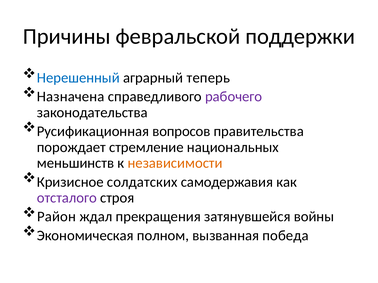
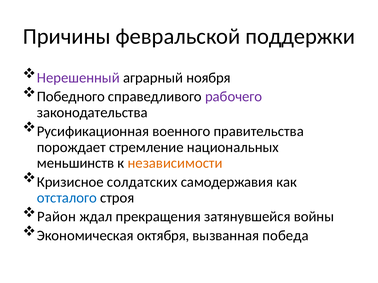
Нерешенный colour: blue -> purple
теперь: теперь -> ноября
Назначена: Назначена -> Победного
вопросов: вопросов -> военного
отсталого colour: purple -> blue
полном: полном -> октября
